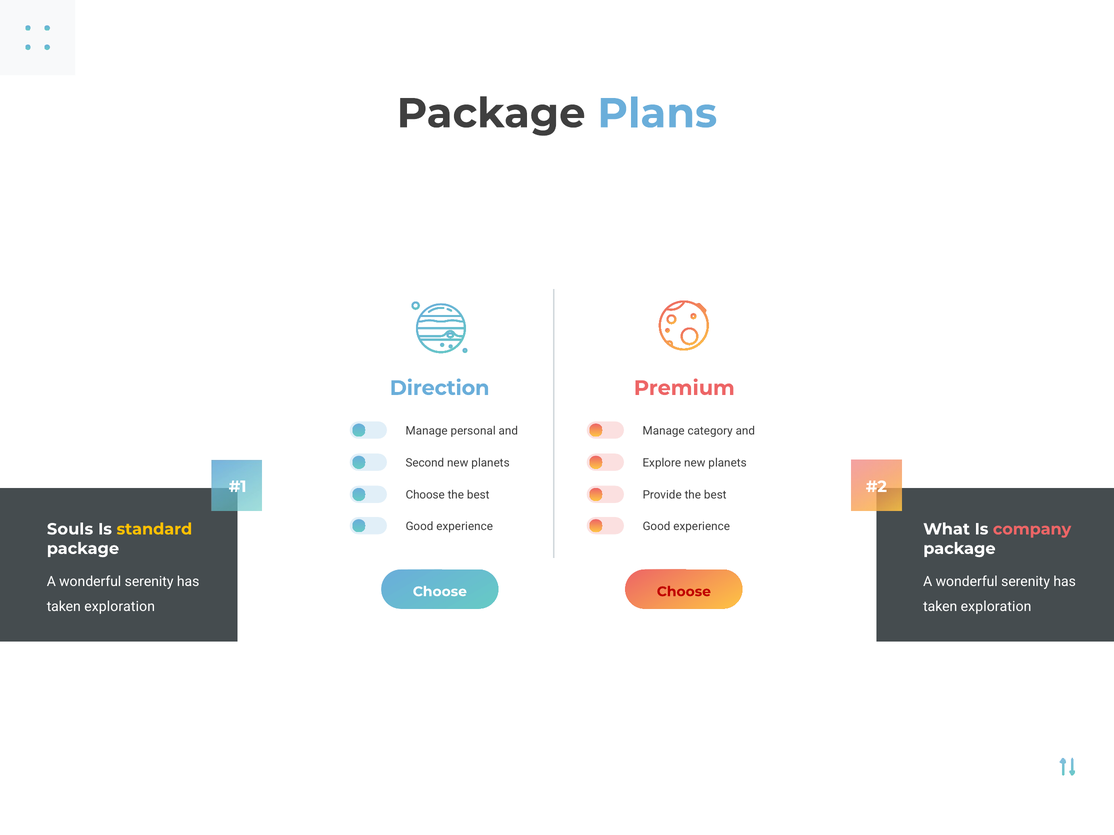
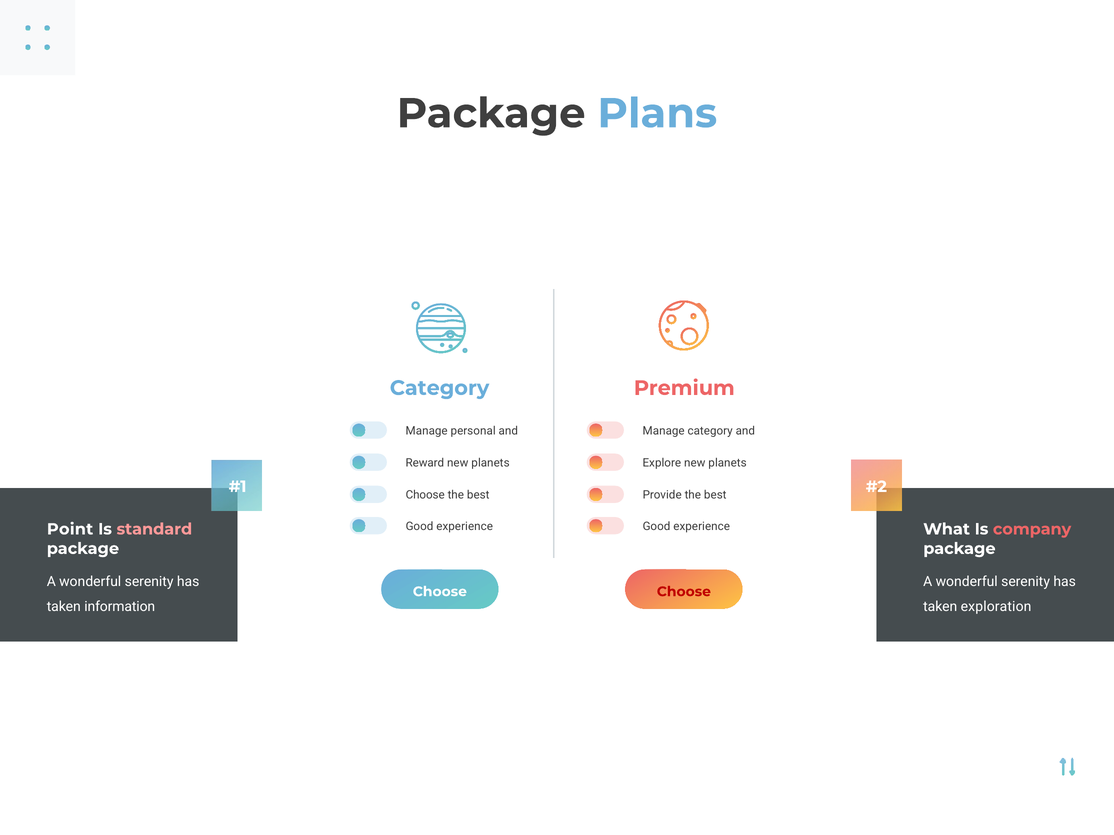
Direction at (440, 388): Direction -> Category
Second: Second -> Reward
Souls: Souls -> Point
standard colour: yellow -> pink
exploration at (120, 607): exploration -> information
